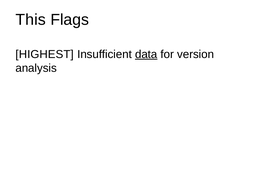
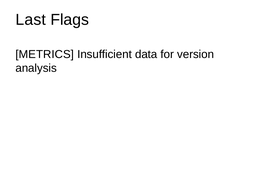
This: This -> Last
HIGHEST: HIGHEST -> METRICS
data underline: present -> none
